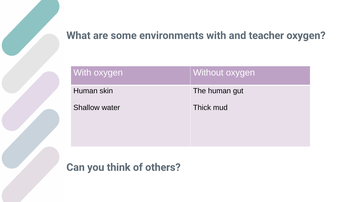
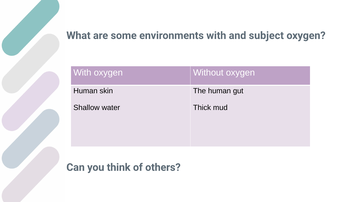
teacher: teacher -> subject
